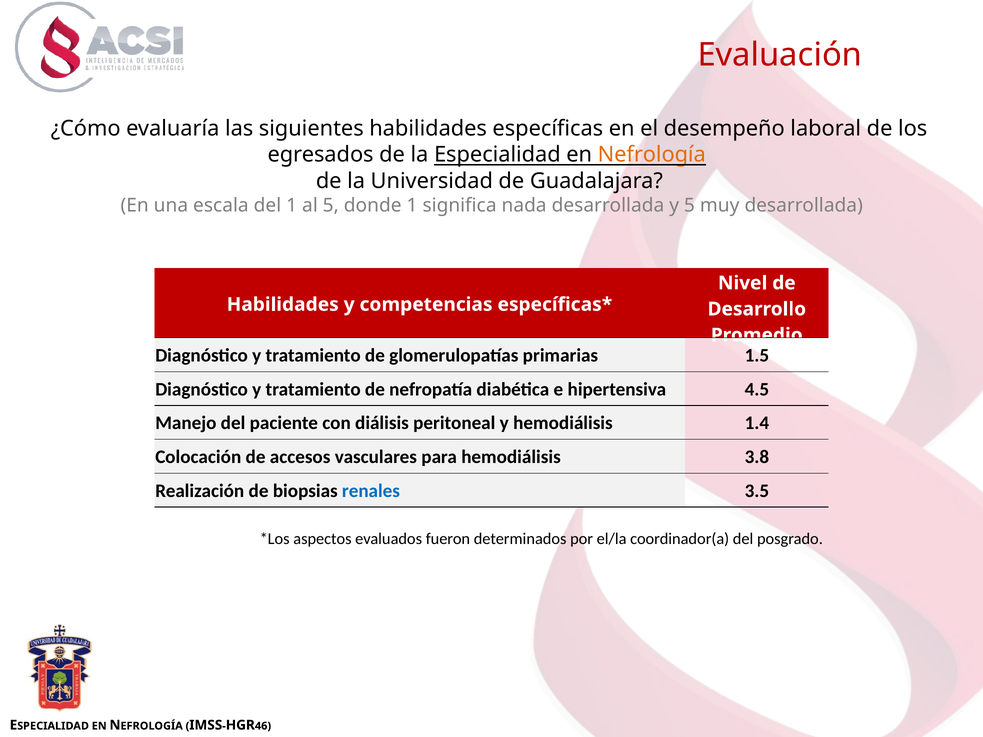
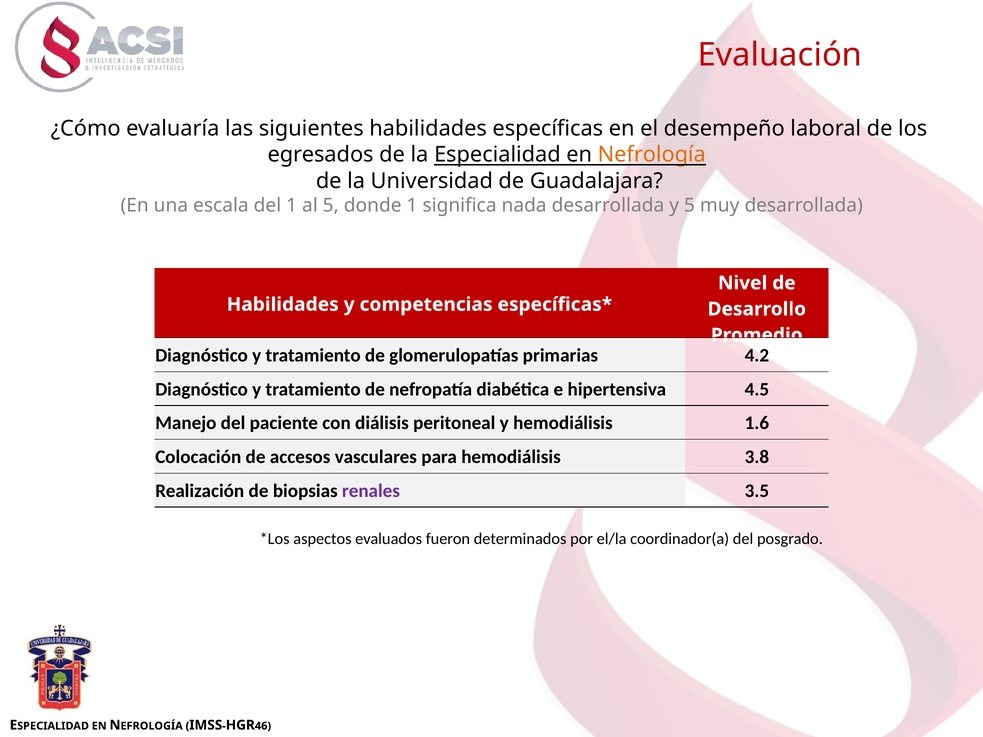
1.5: 1.5 -> 4.2
1.4: 1.4 -> 1.6
renales colour: blue -> purple
